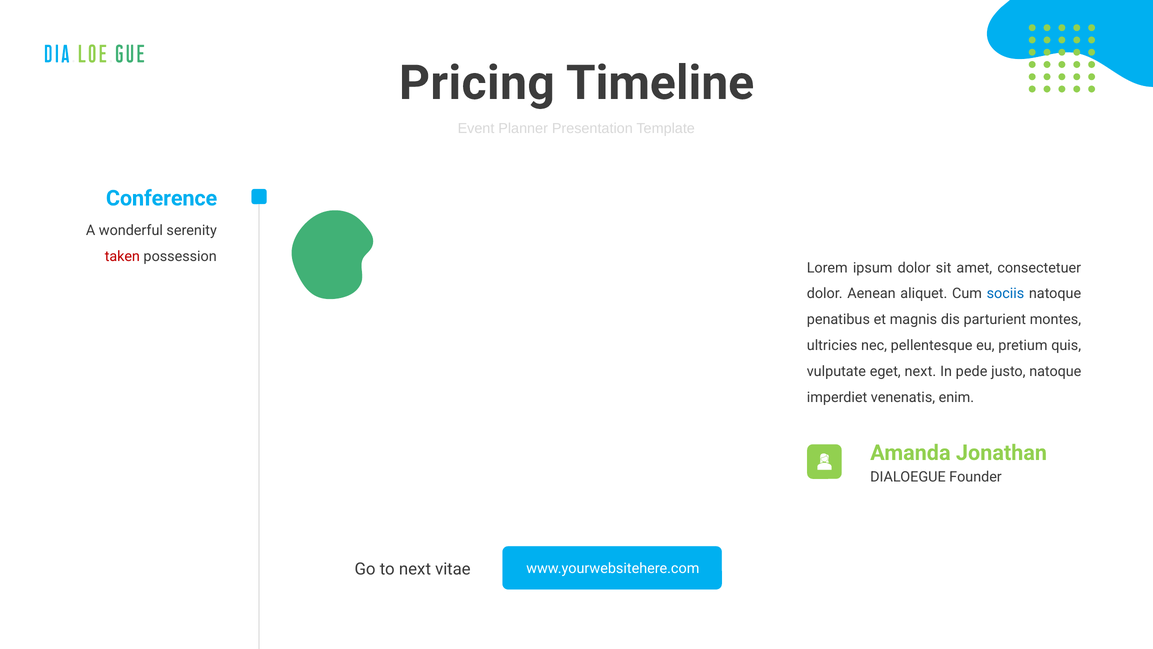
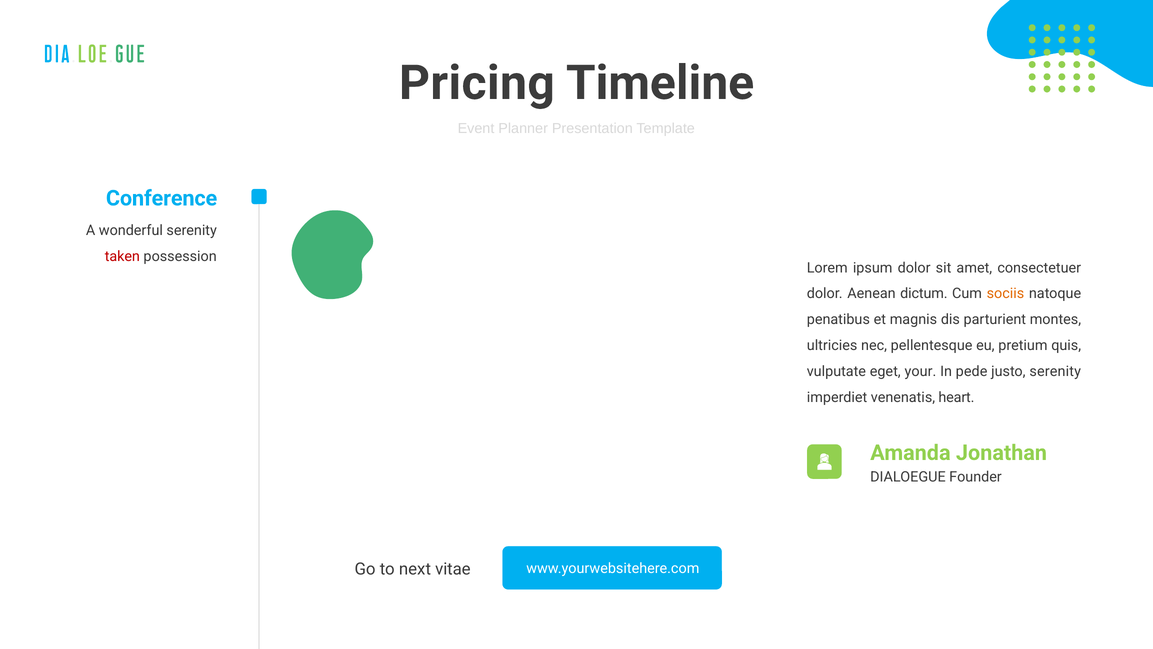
aliquet: aliquet -> dictum
sociis colour: blue -> orange
eget next: next -> your
justo natoque: natoque -> serenity
enim: enim -> heart
